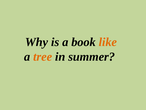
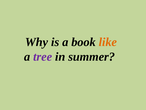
tree colour: orange -> purple
